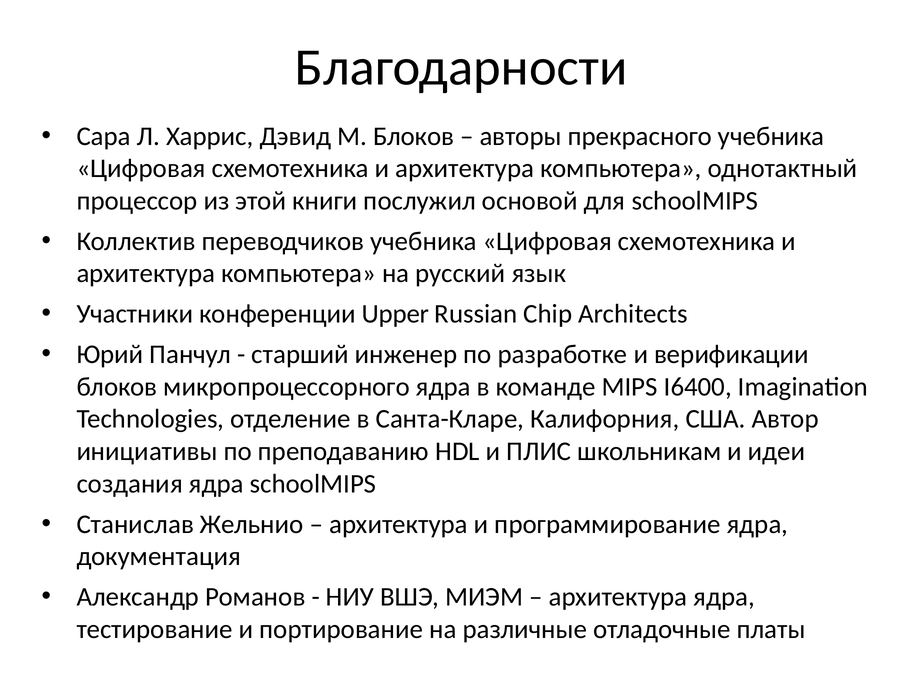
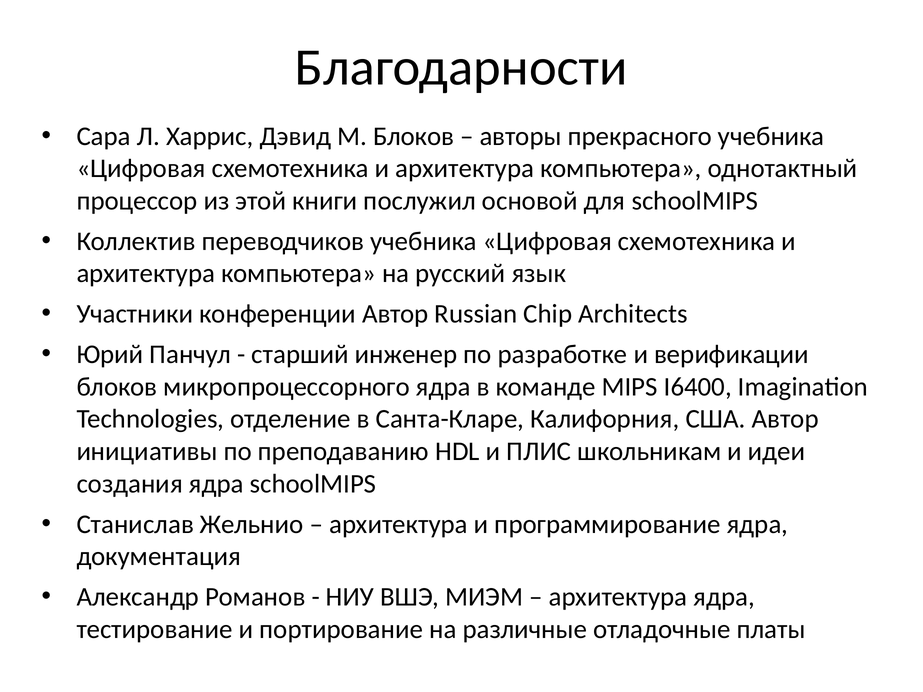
конференции Upper: Upper -> Автор
